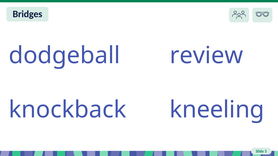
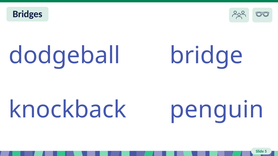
review: review -> bridge
kneeling: kneeling -> penguin
